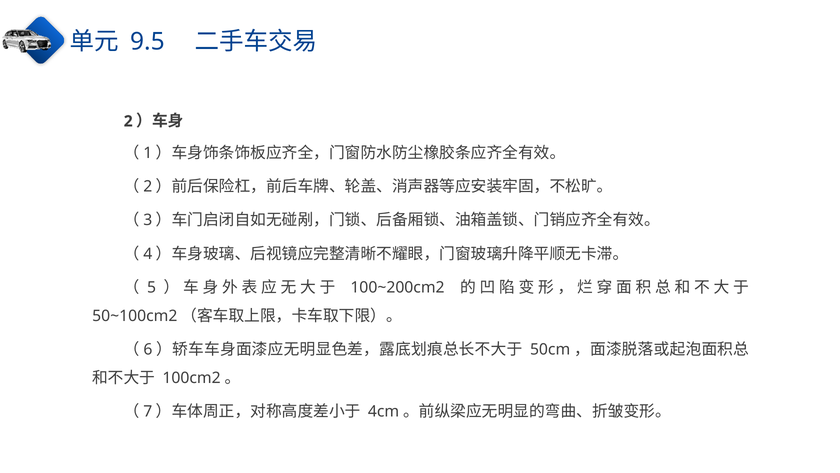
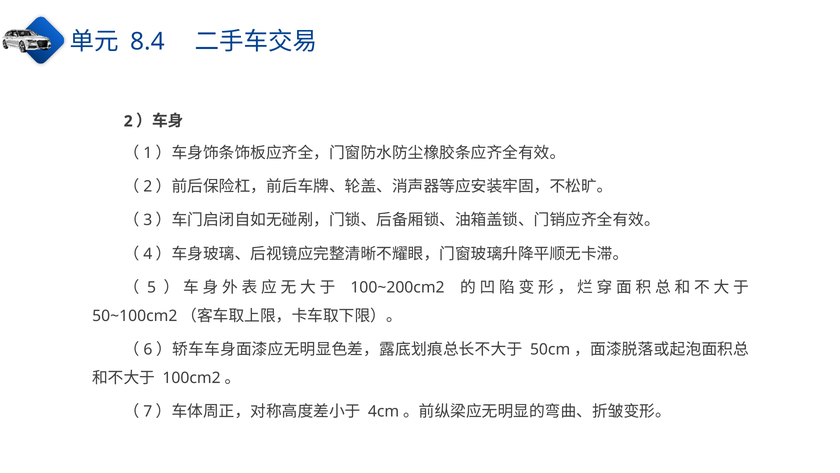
9.5: 9.5 -> 8.4
